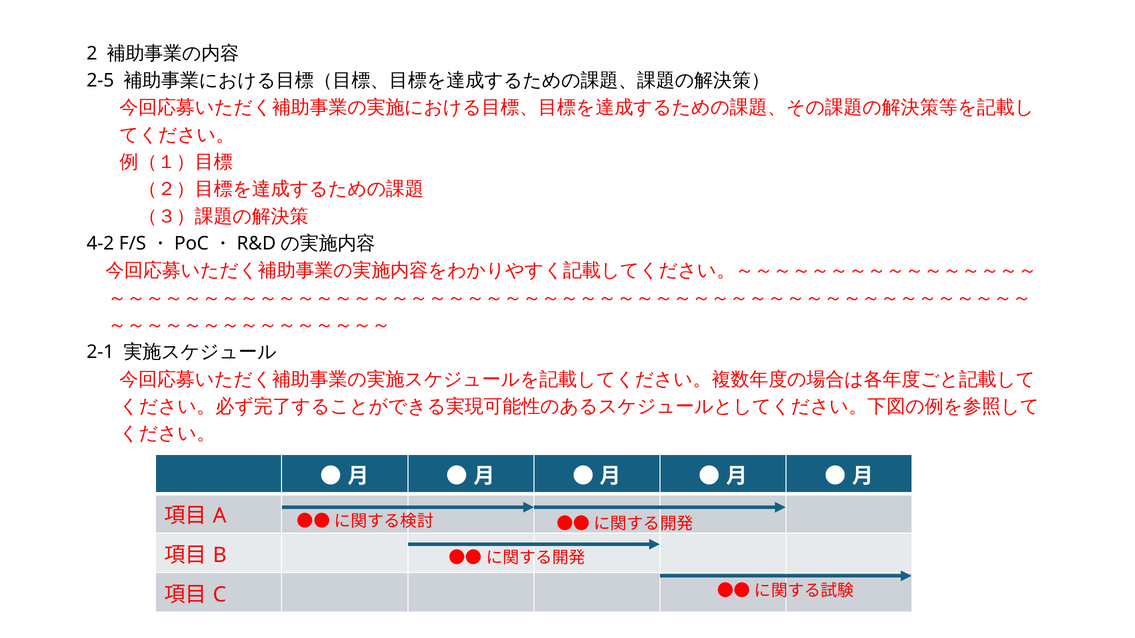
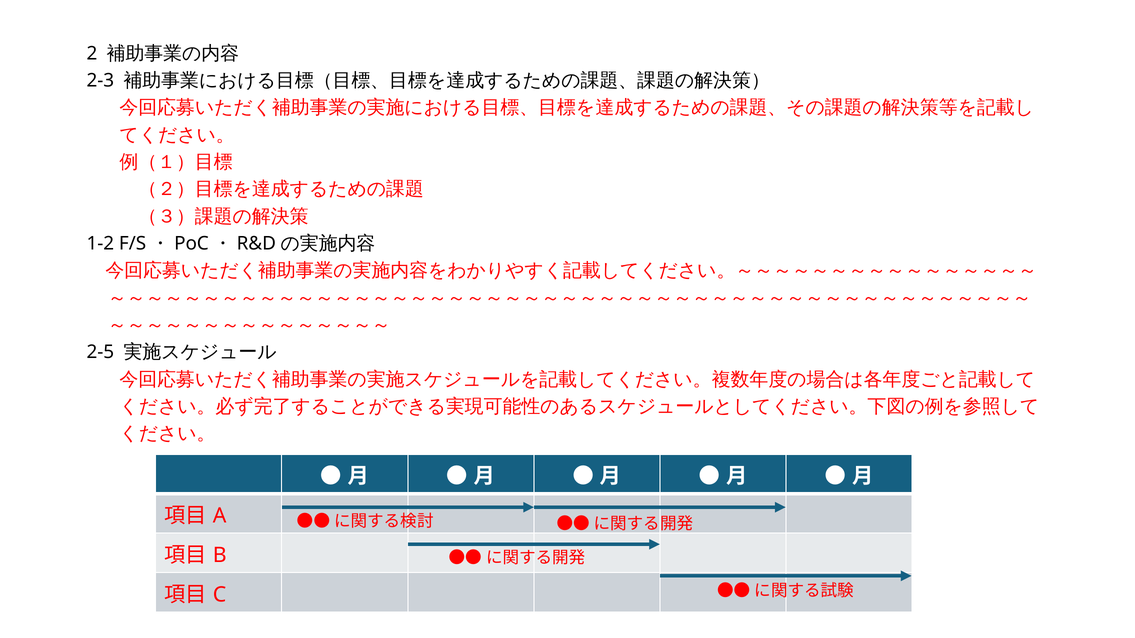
2-5: 2-5 -> 2-3
4-2: 4-2 -> 1-2
2-1: 2-1 -> 2-5
